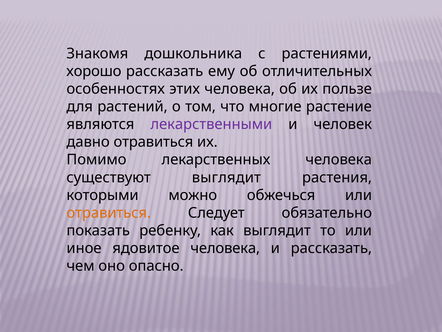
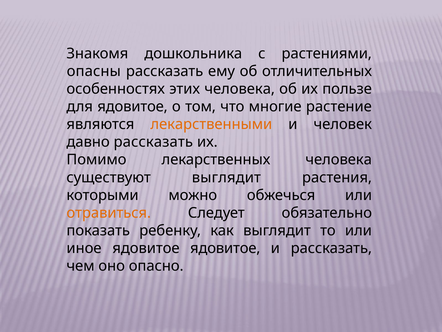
хорошо: хорошо -> опасны
для растений: растений -> ядовитое
лекарственными colour: purple -> orange
давно отравиться: отравиться -> рассказать
ядовитое человека: человека -> ядовитое
